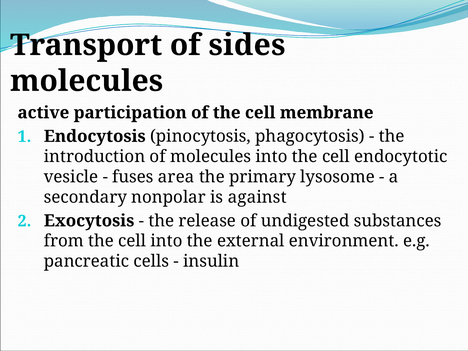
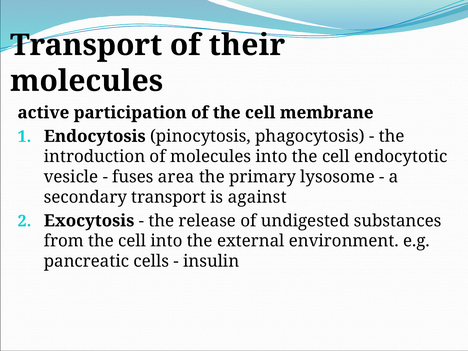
sides: sides -> their
secondary nonpolar: nonpolar -> transport
